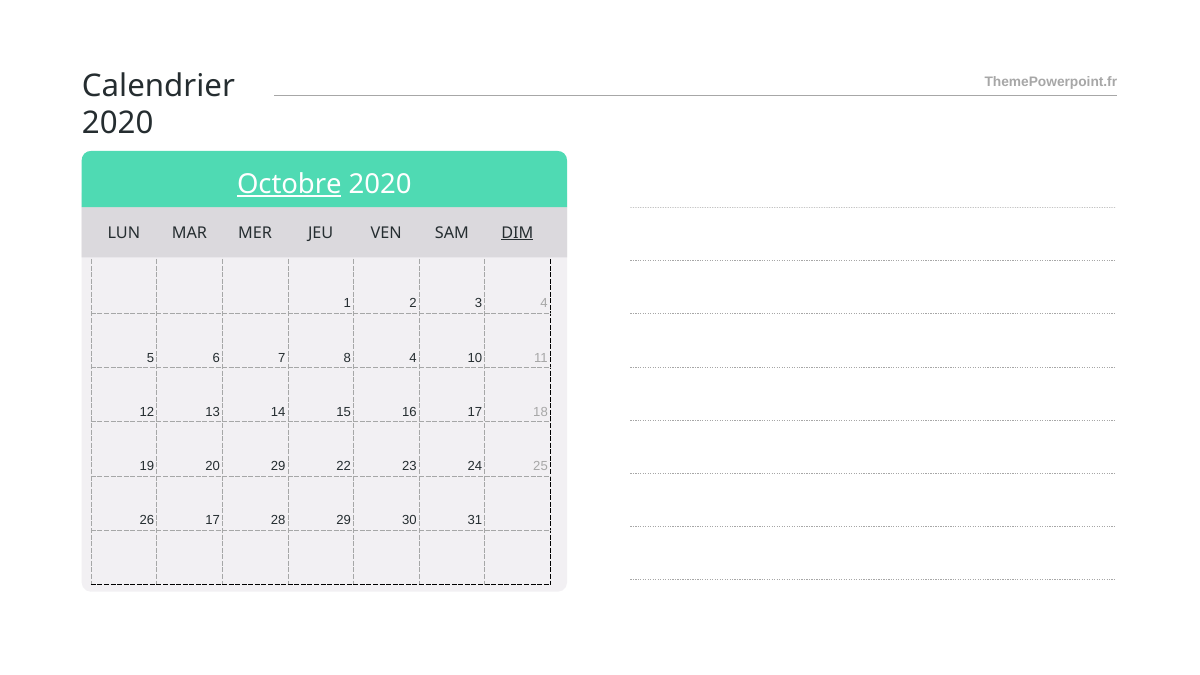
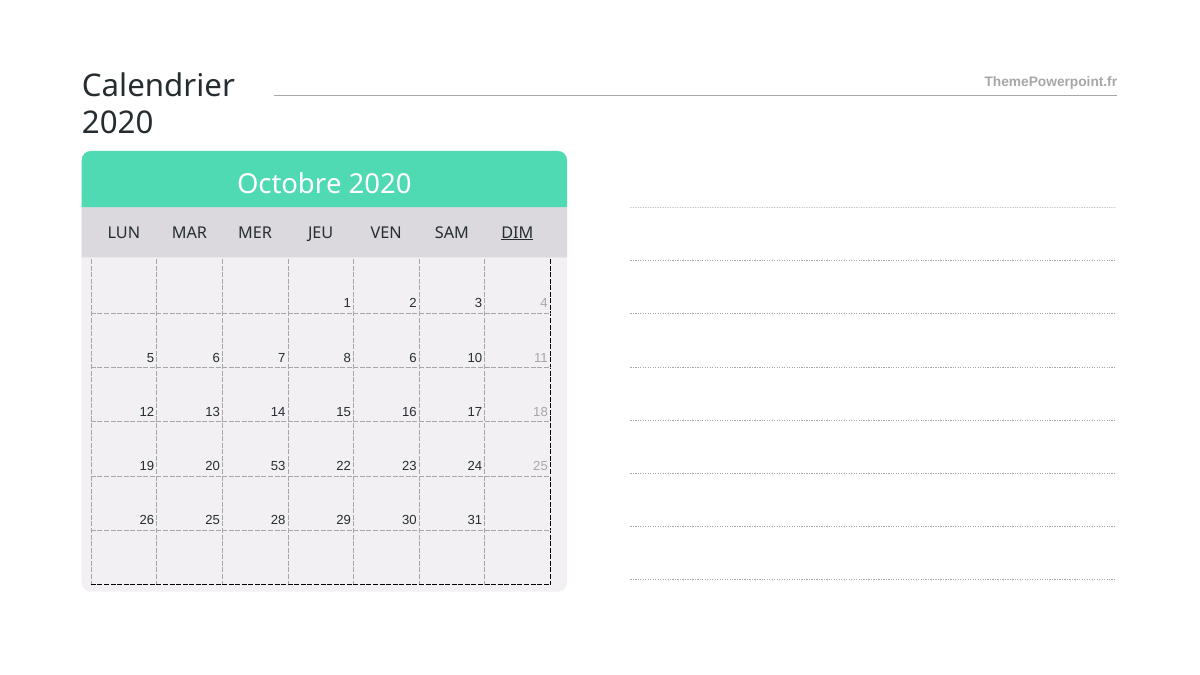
Octobre underline: present -> none
8 4: 4 -> 6
20 29: 29 -> 53
26 17: 17 -> 25
